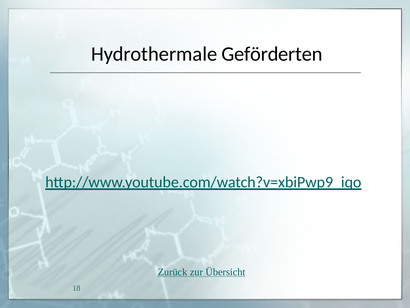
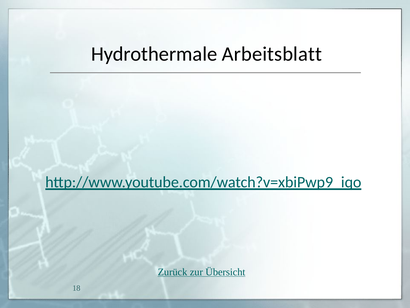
Geförderten: Geförderten -> Arbeitsblatt
